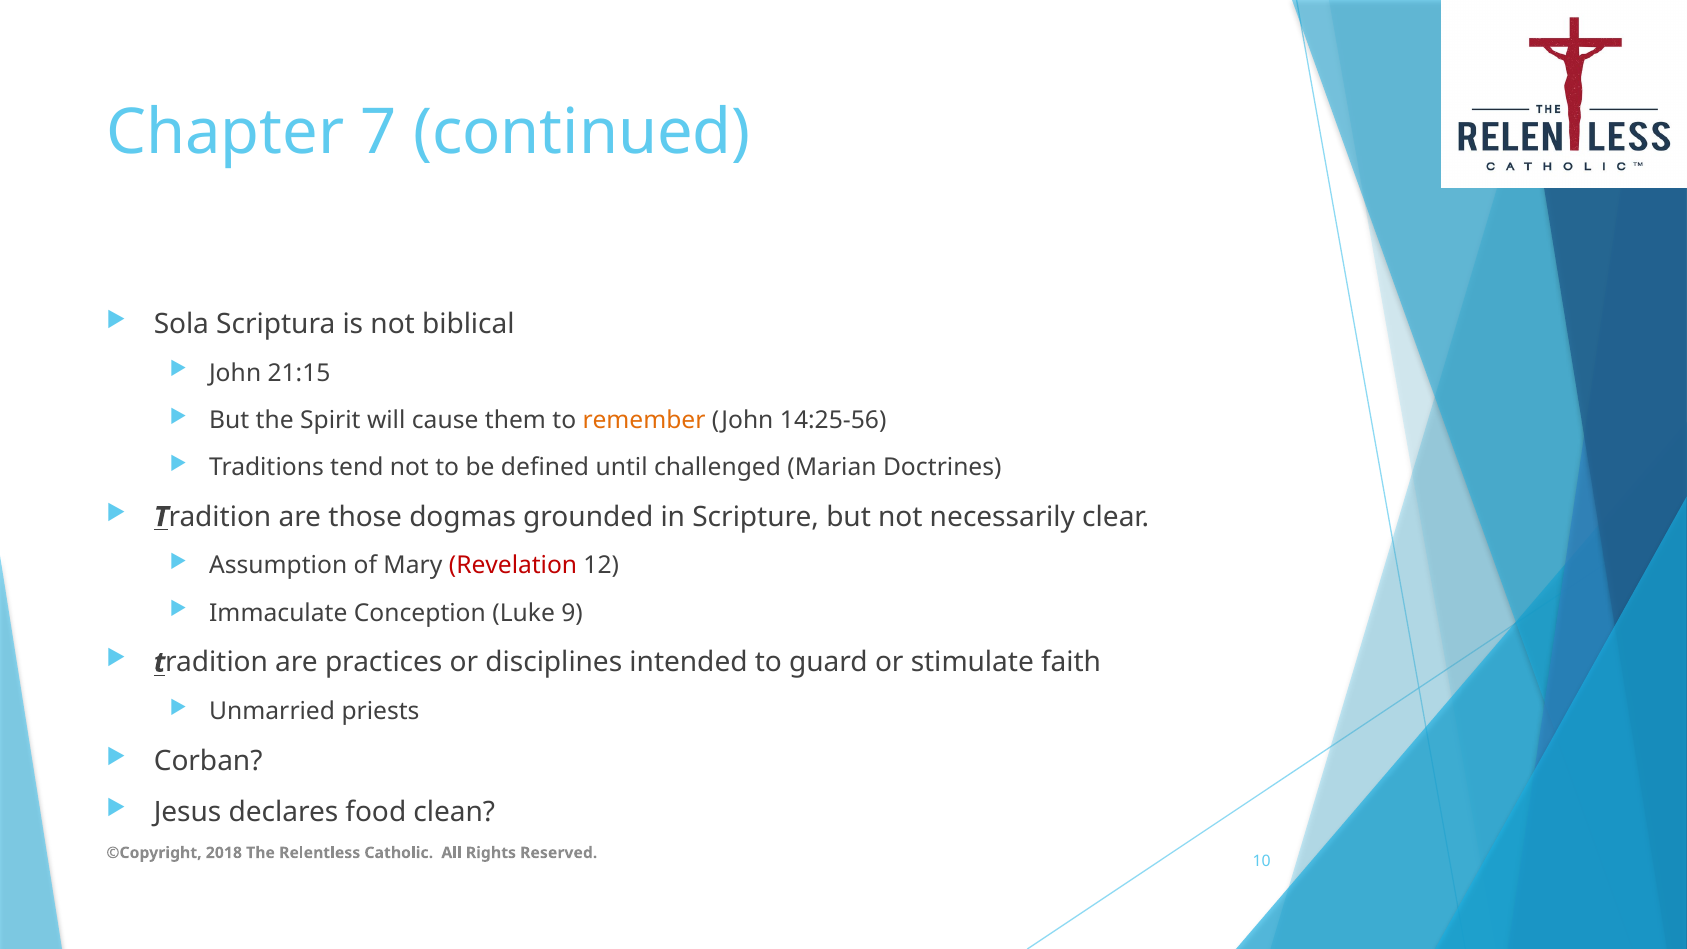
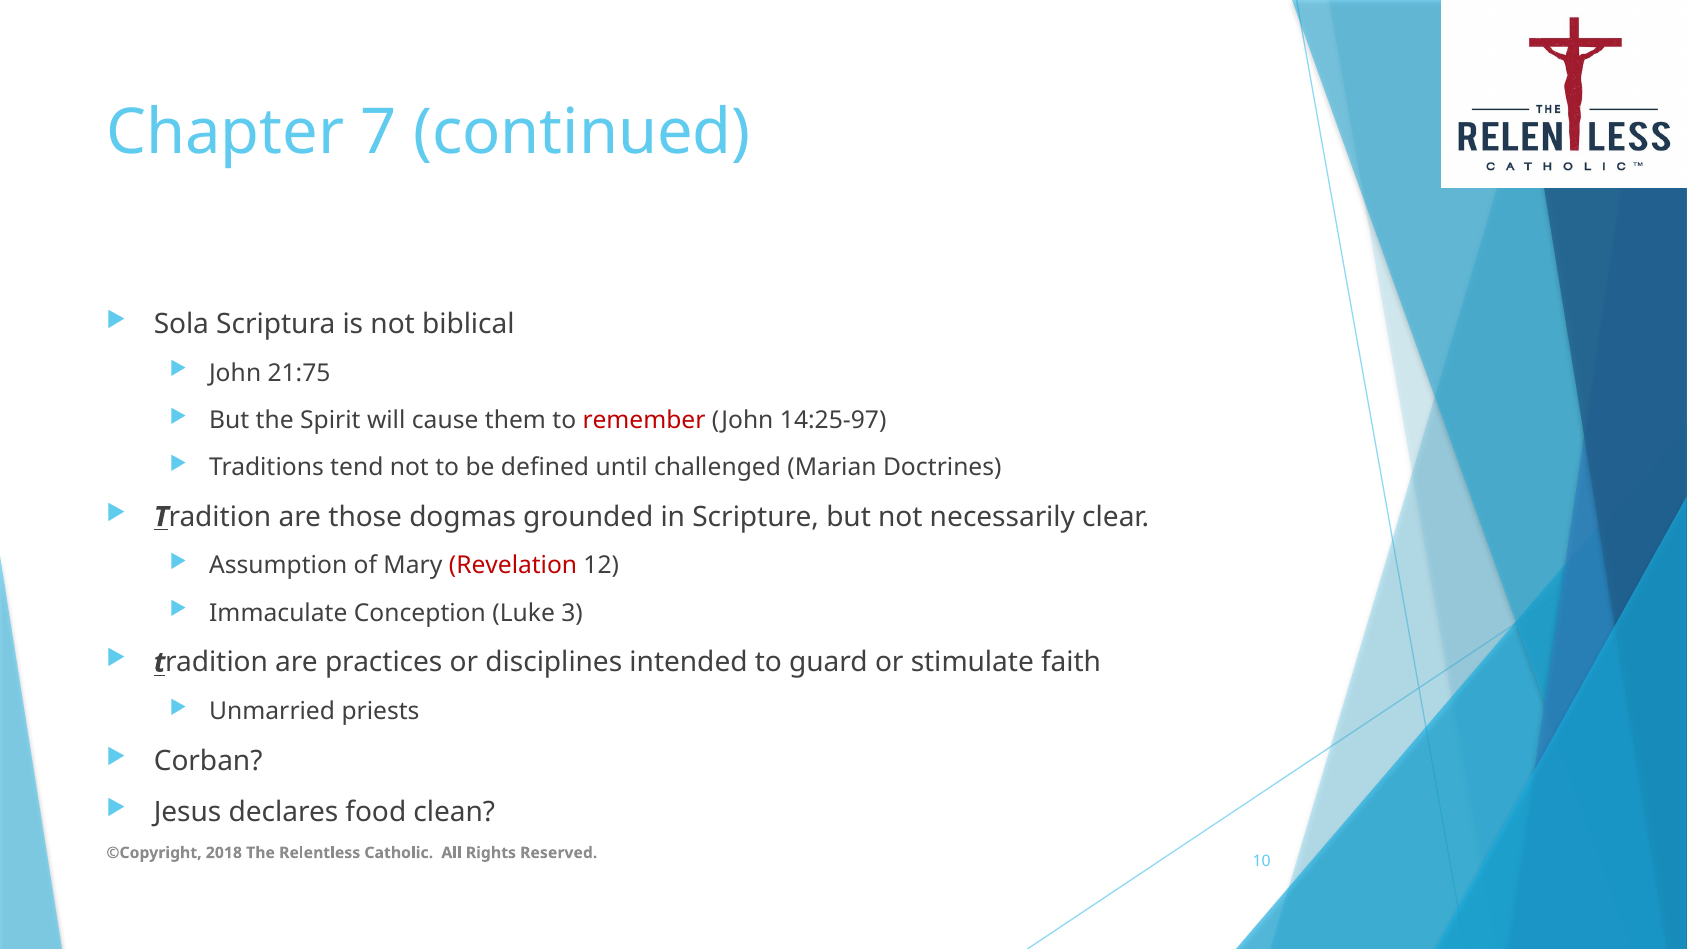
21:15: 21:15 -> 21:75
remember colour: orange -> red
14:25-56: 14:25-56 -> 14:25-97
9: 9 -> 3
